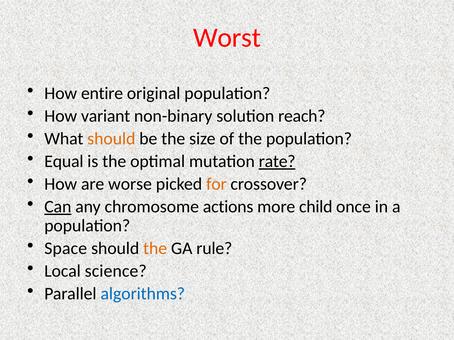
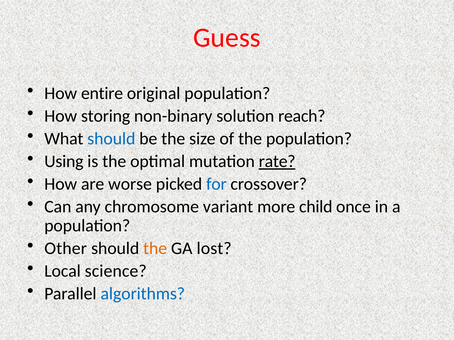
Worst: Worst -> Guess
variant: variant -> storing
should at (111, 139) colour: orange -> blue
Equal: Equal -> Using
for colour: orange -> blue
Can underline: present -> none
actions: actions -> variant
Space: Space -> Other
rule: rule -> lost
